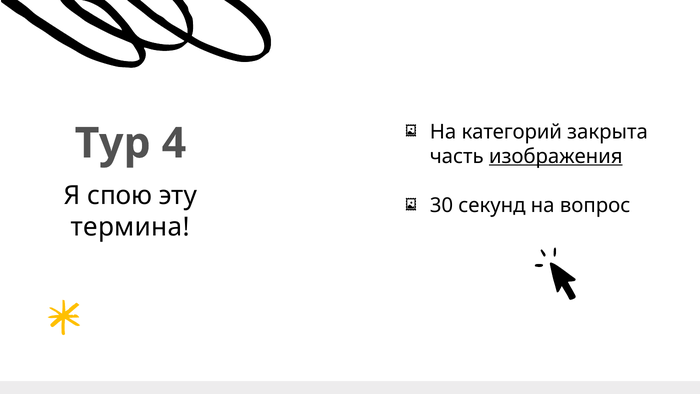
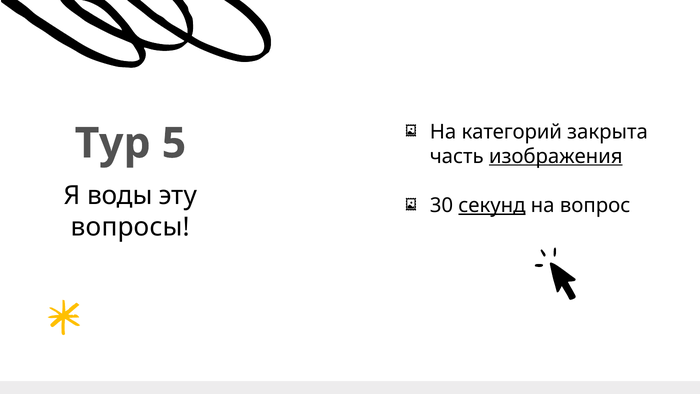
4: 4 -> 5
спою: спою -> воды
секунд underline: none -> present
термина: термина -> вопросы
